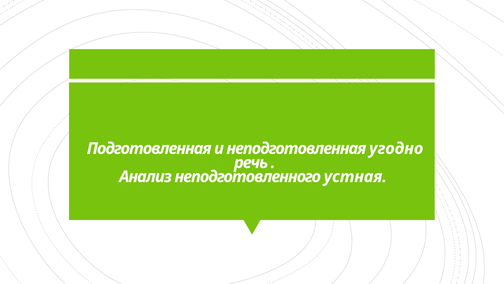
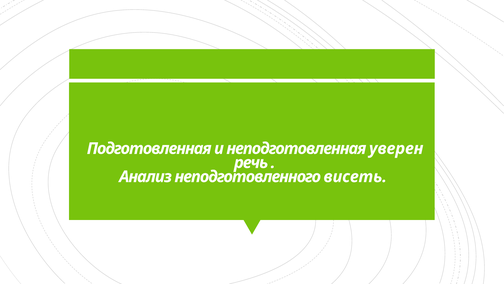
угодно: угодно -> уверен
устная: устная -> висеть
